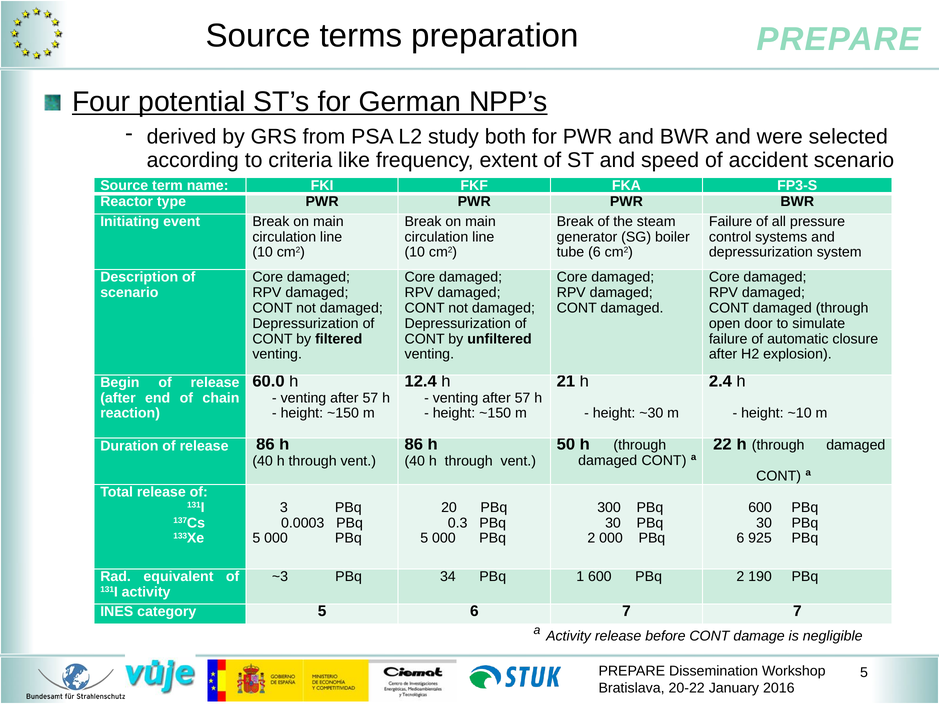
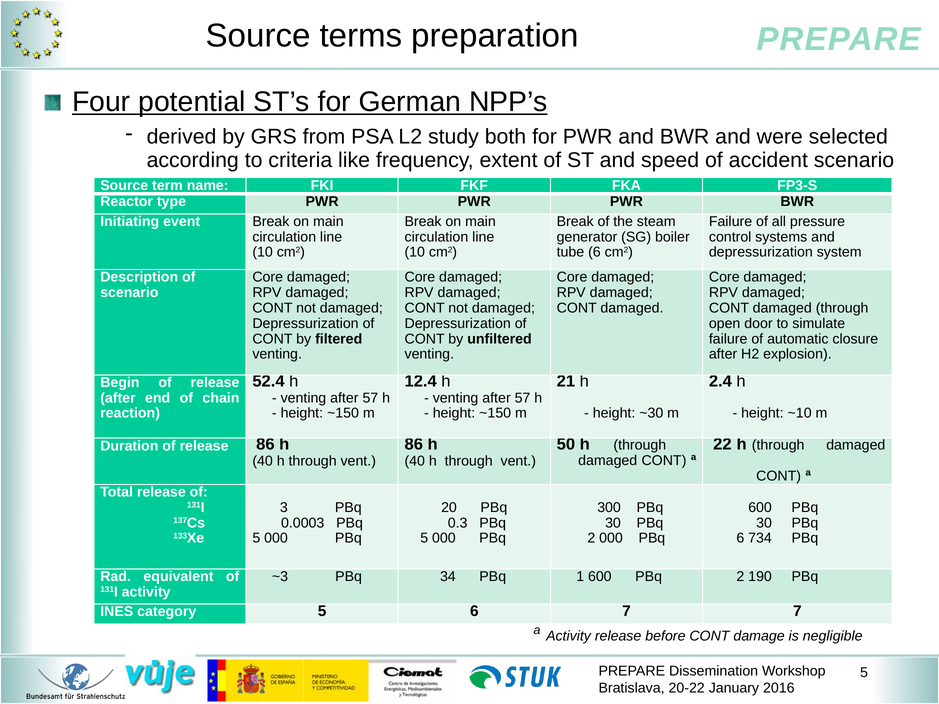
60.0: 60.0 -> 52.4
925: 925 -> 734
